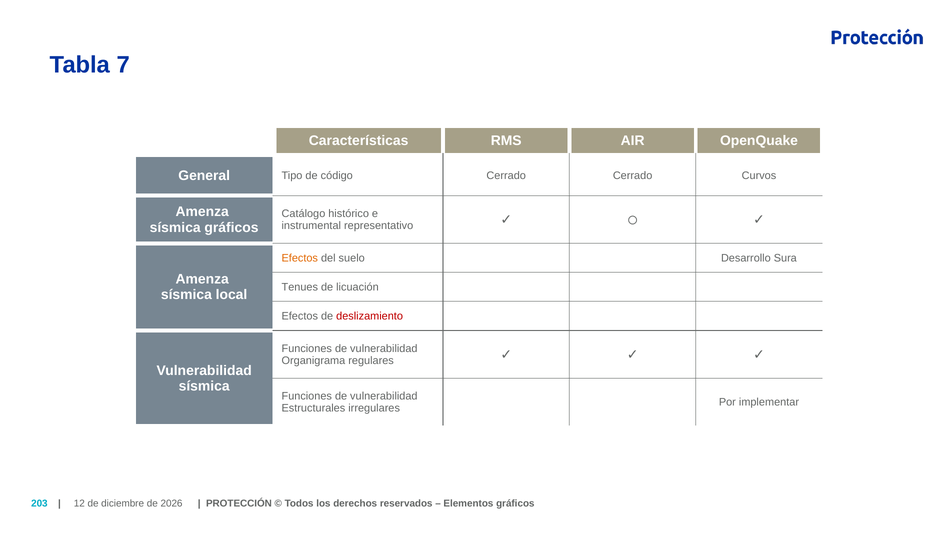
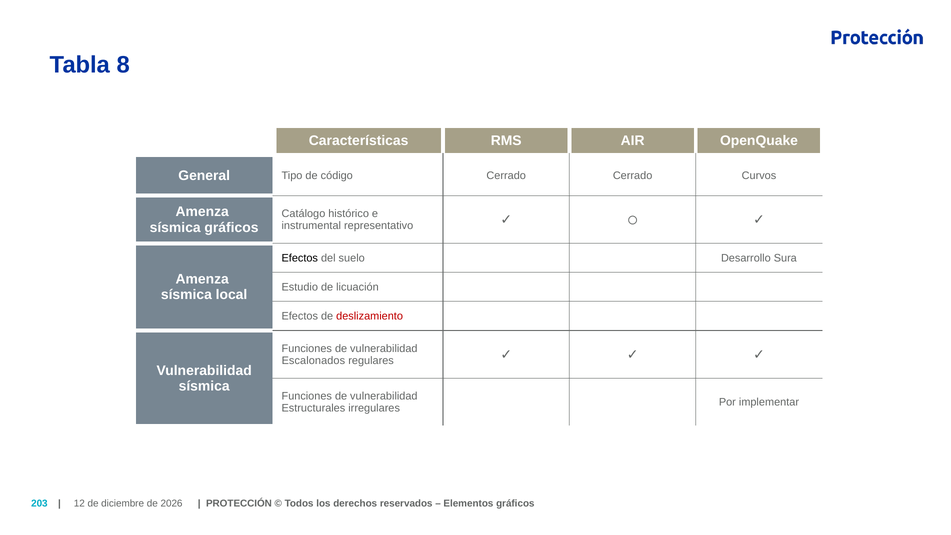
7: 7 -> 8
Efectos at (300, 258) colour: orange -> black
Tenues: Tenues -> Estudio
Organigrama: Organigrama -> Escalonados
